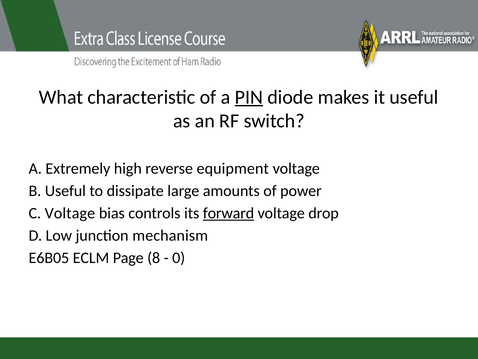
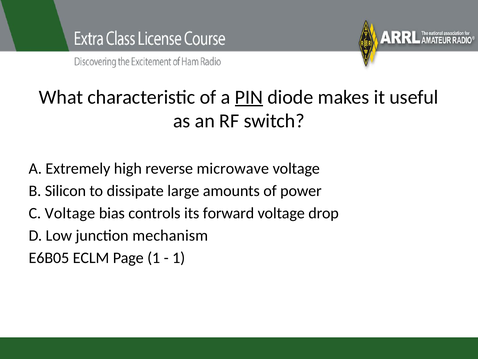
equipment: equipment -> microwave
B Useful: Useful -> Silicon
forward underline: present -> none
Page 8: 8 -> 1
0 at (179, 258): 0 -> 1
